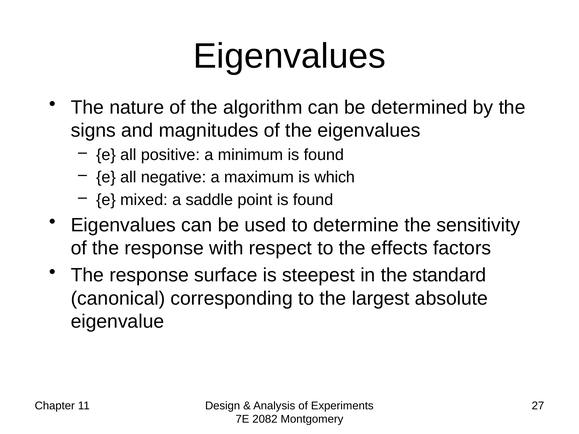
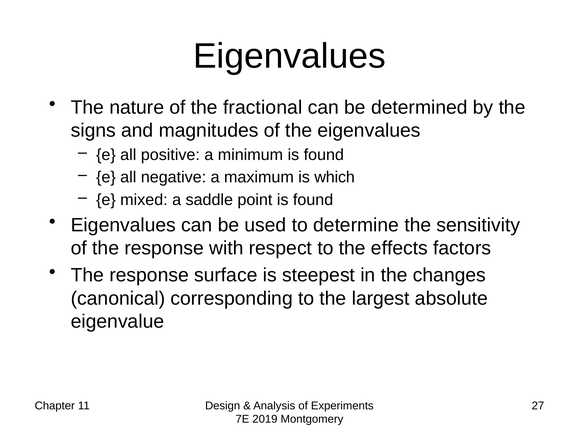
algorithm: algorithm -> fractional
standard: standard -> changes
2082: 2082 -> 2019
